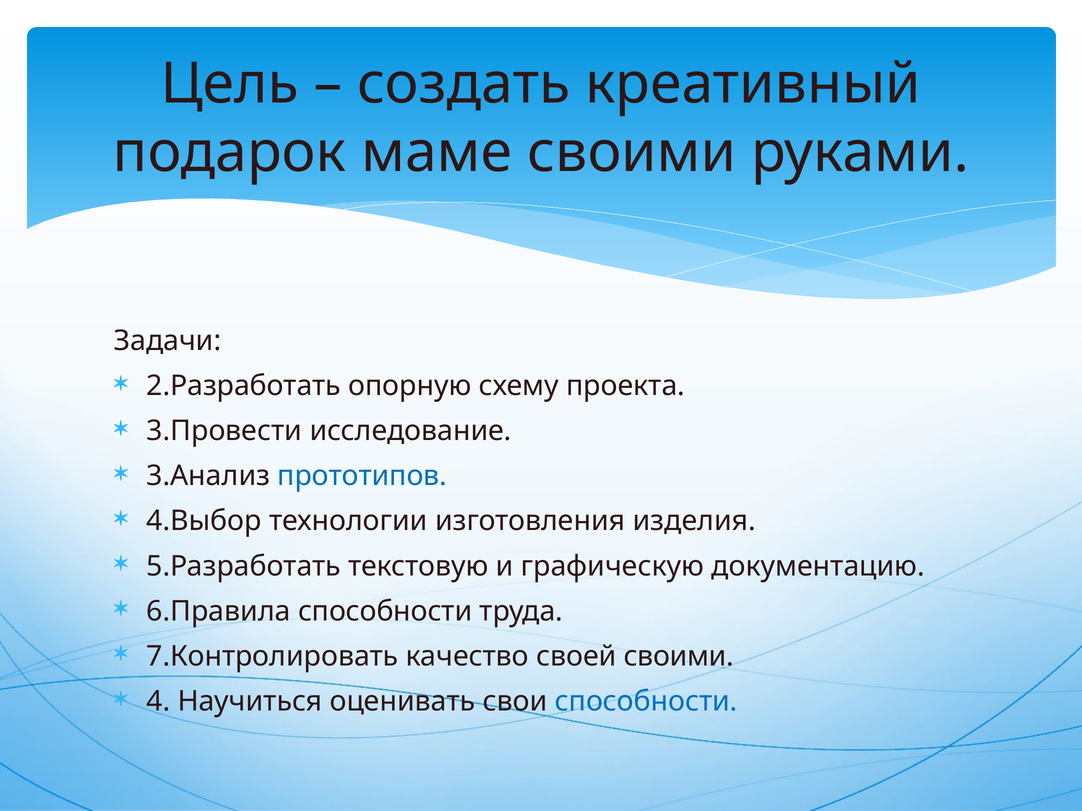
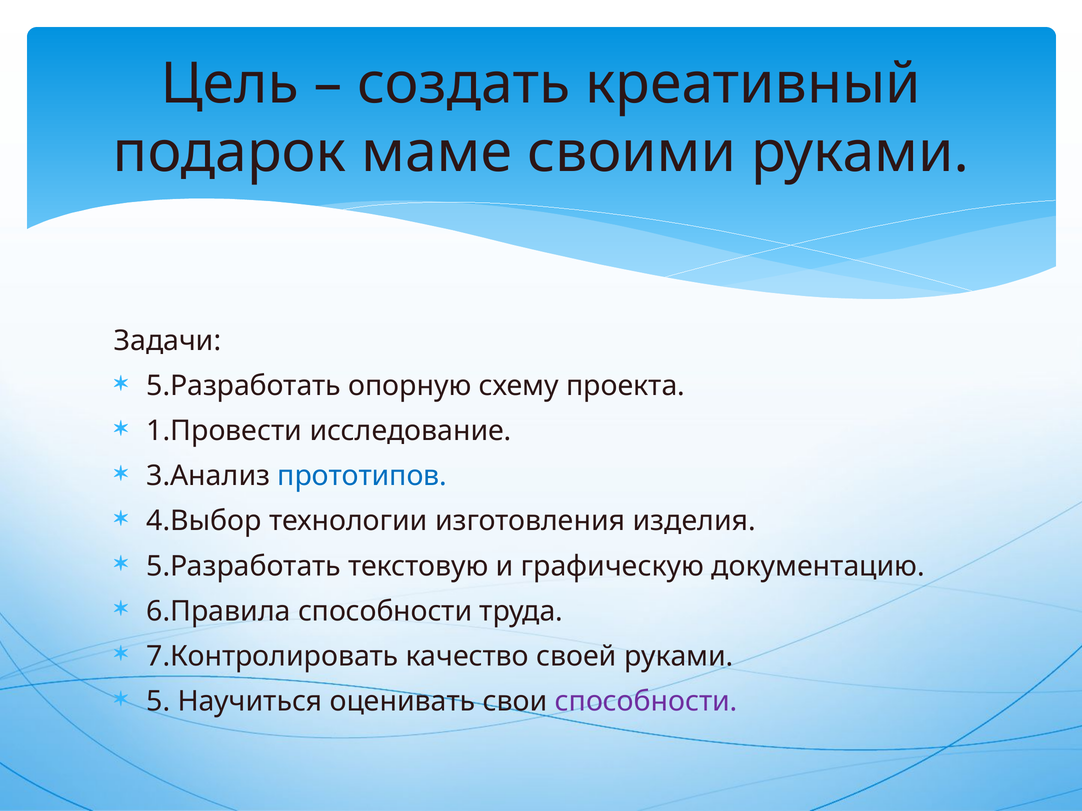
2.Разработать at (244, 386): 2.Разработать -> 5.Разработать
3.Провести: 3.Провести -> 1.Провести
своей своими: своими -> руками
4: 4 -> 5
способности at (646, 702) colour: blue -> purple
